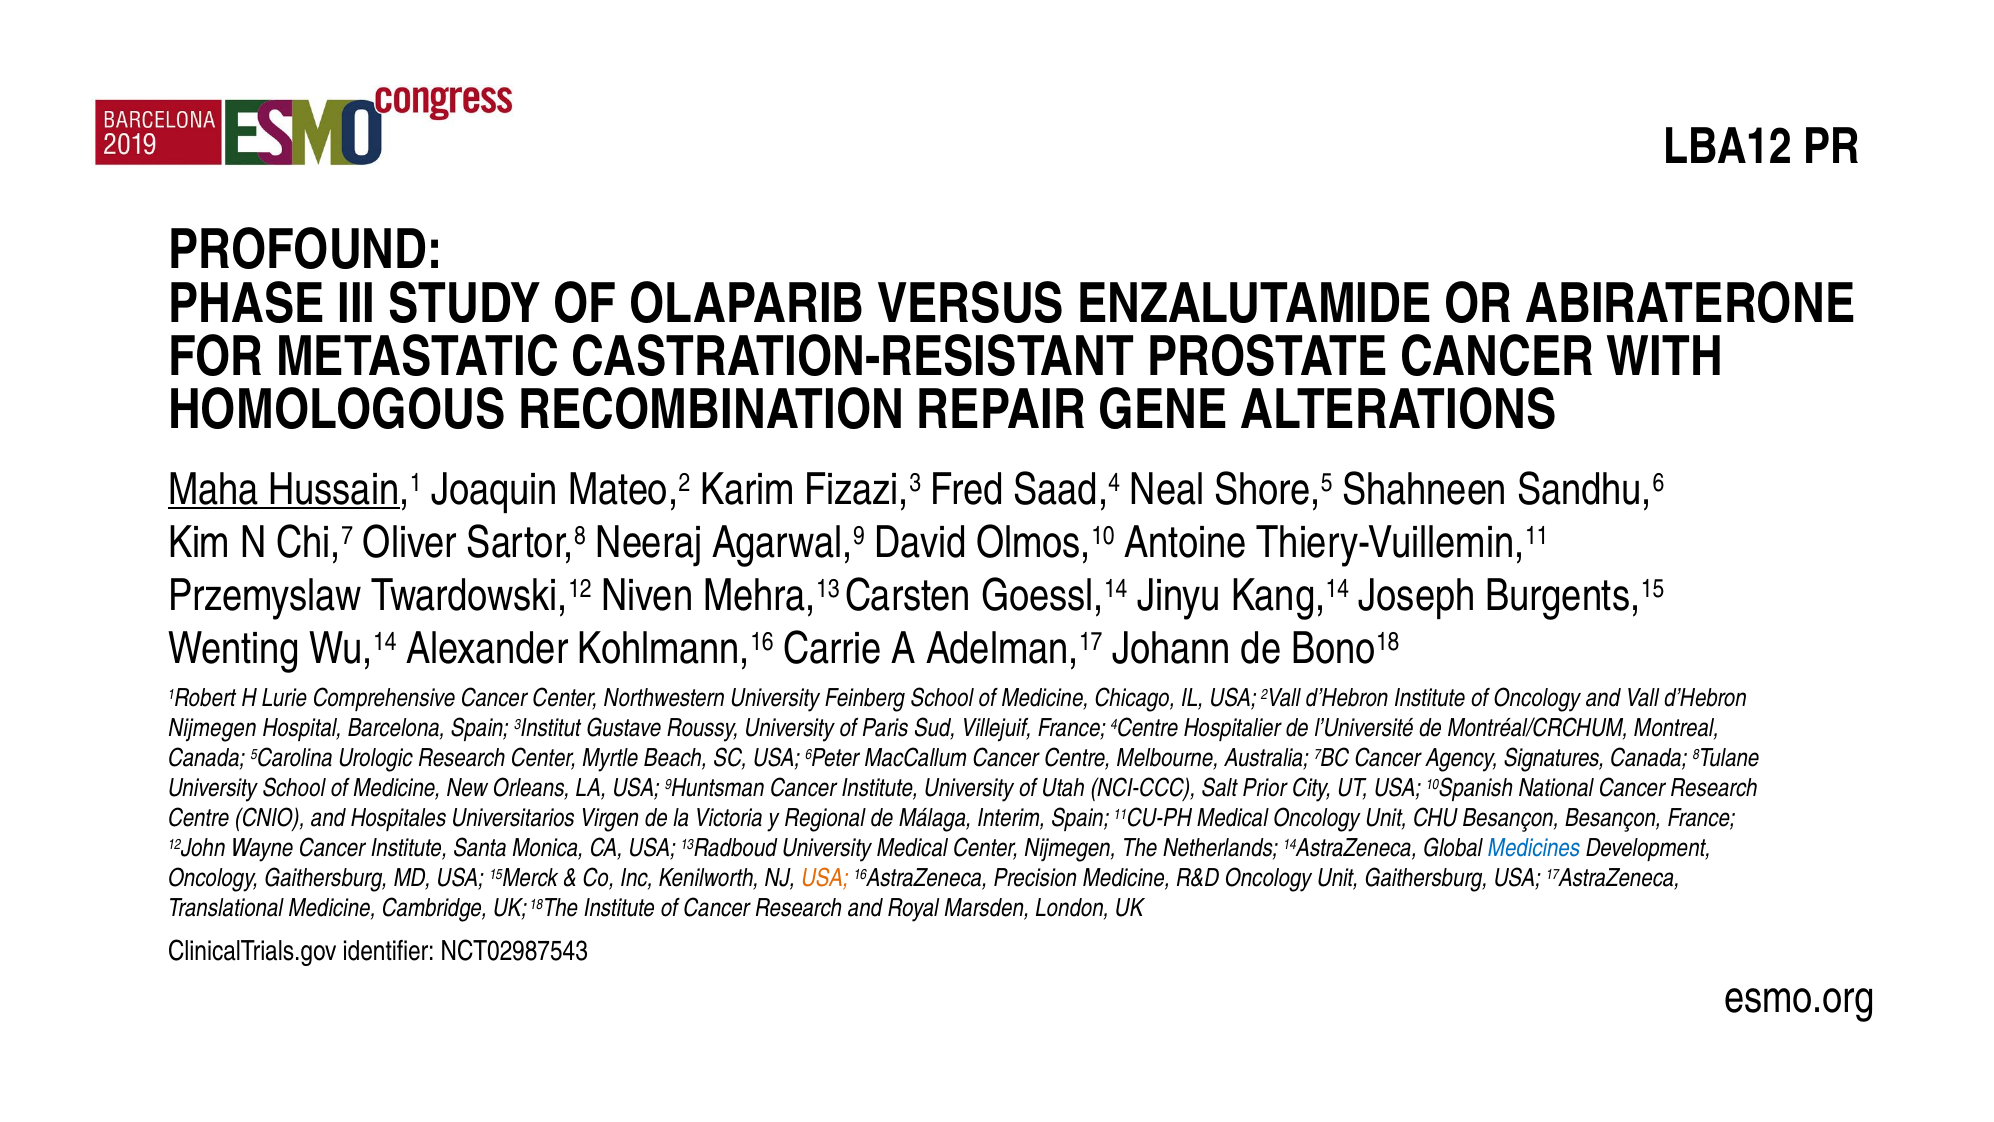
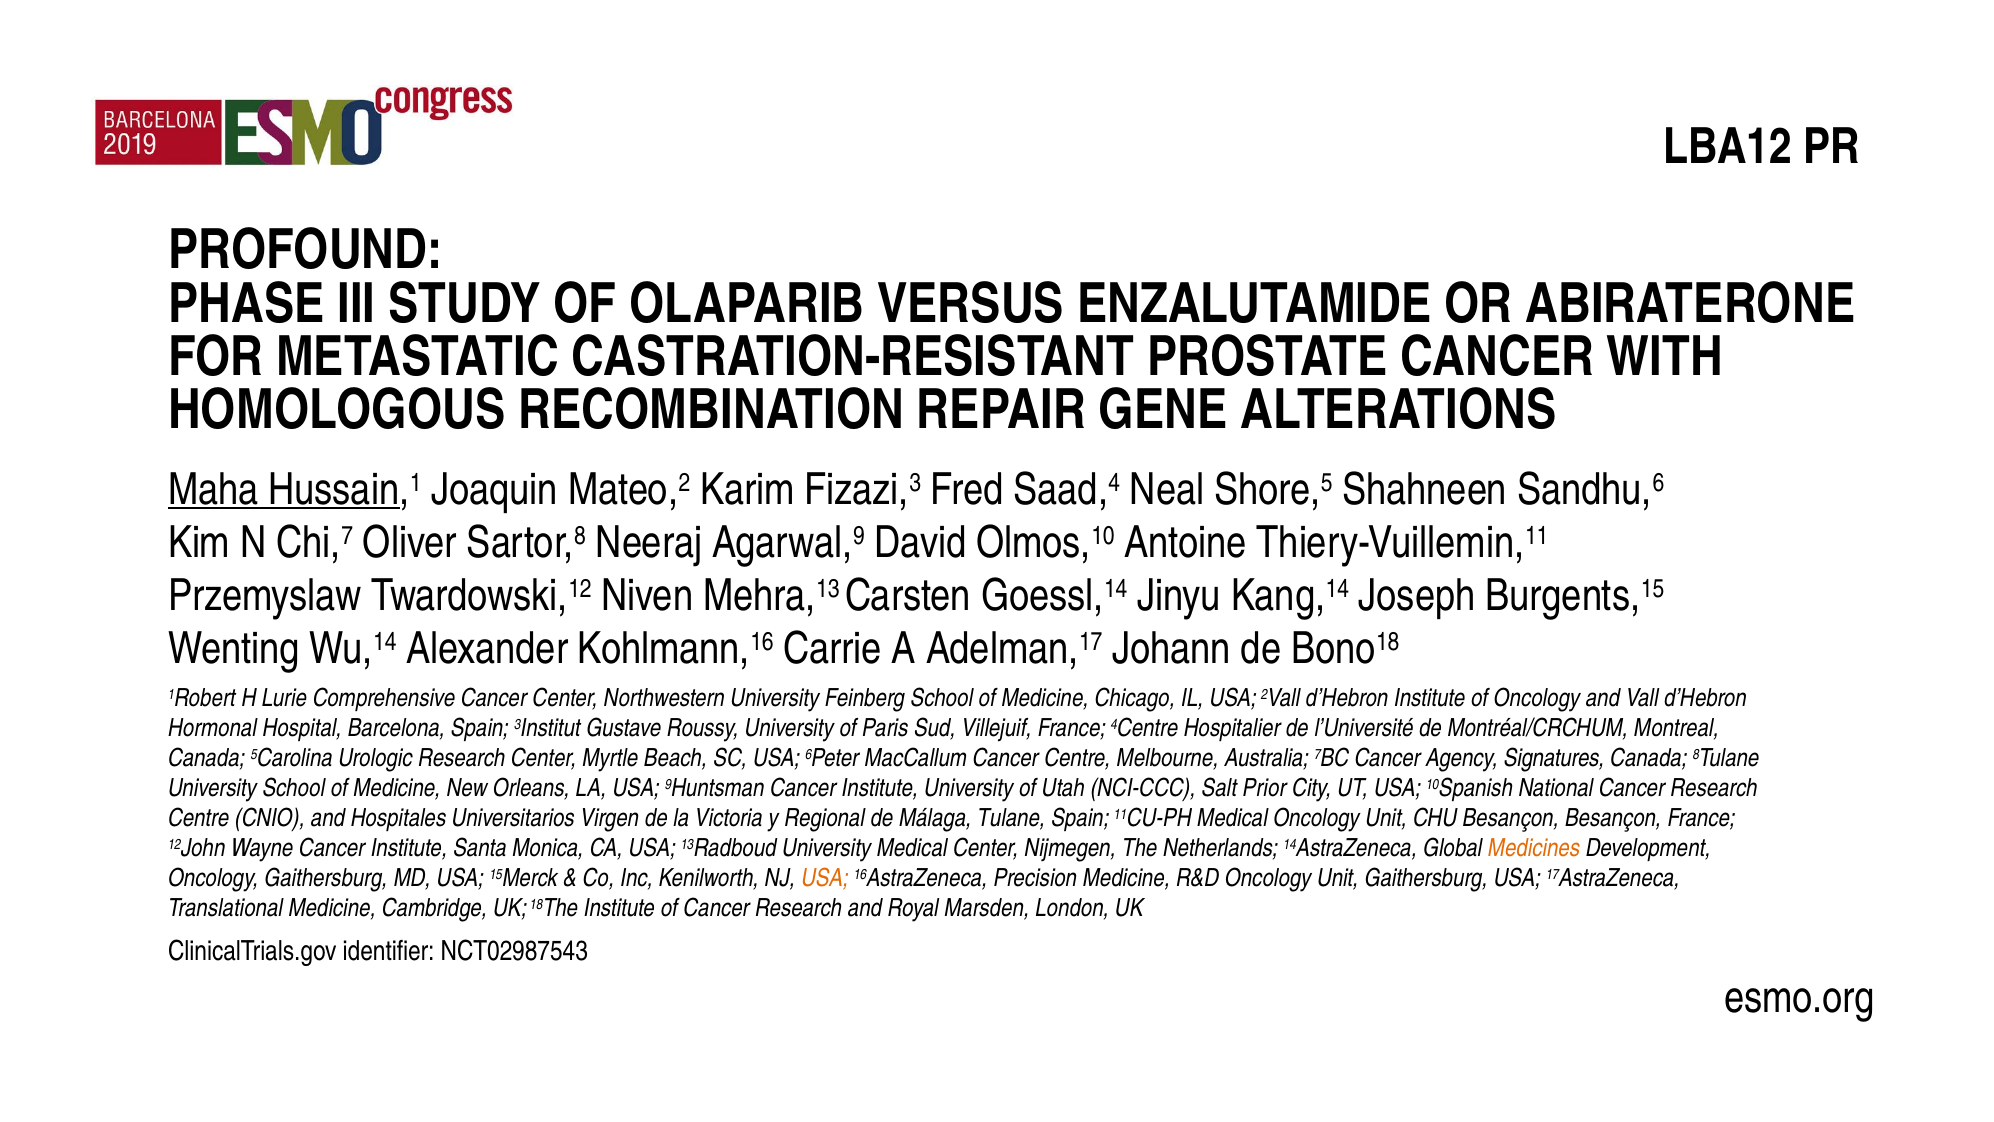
Nijmegen at (212, 728): Nijmegen -> Hormonal
Interim: Interim -> Tulane
Medicines colour: blue -> orange
